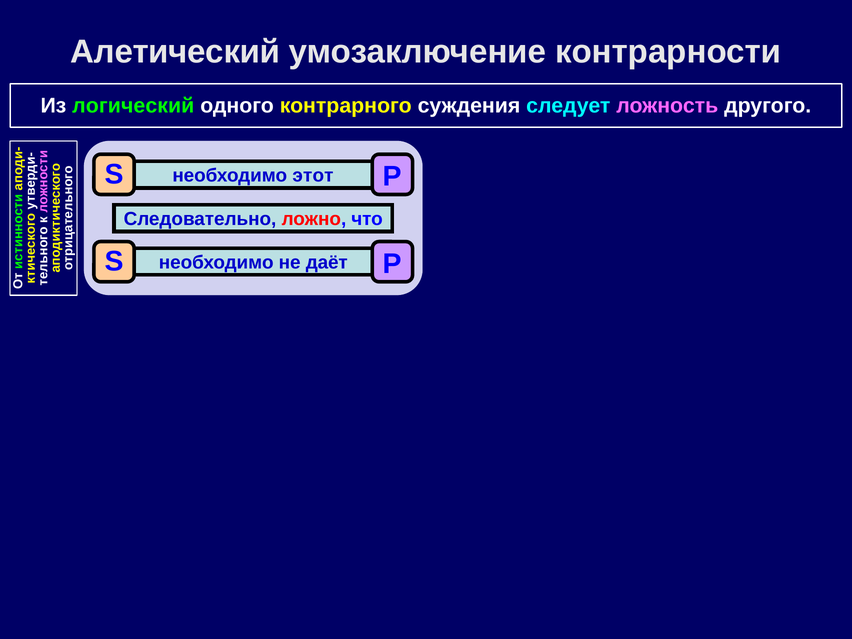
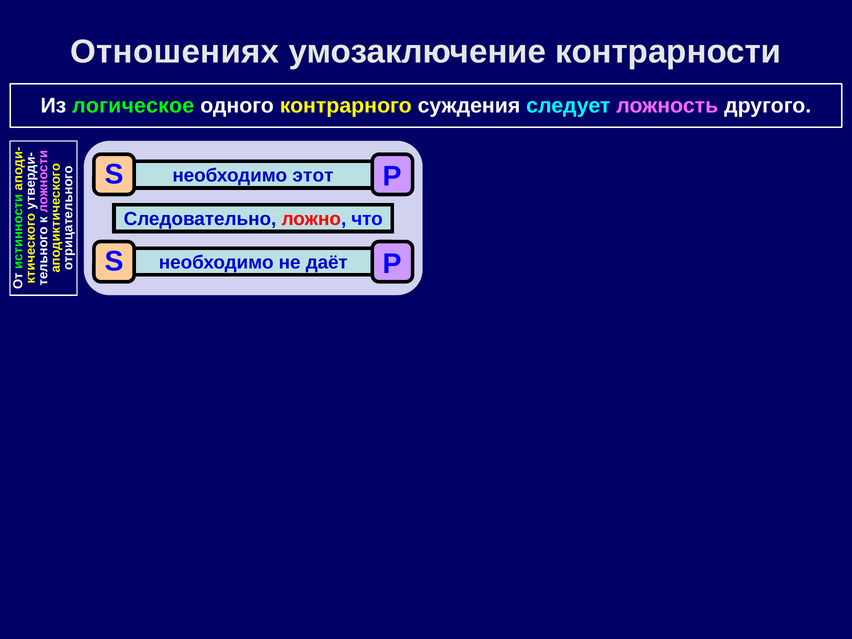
Алетический: Алетический -> Отношениях
логический: логический -> логическое
